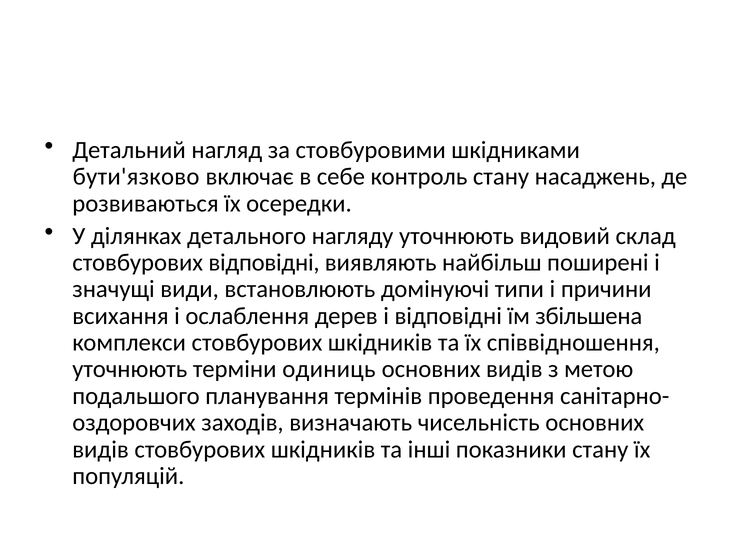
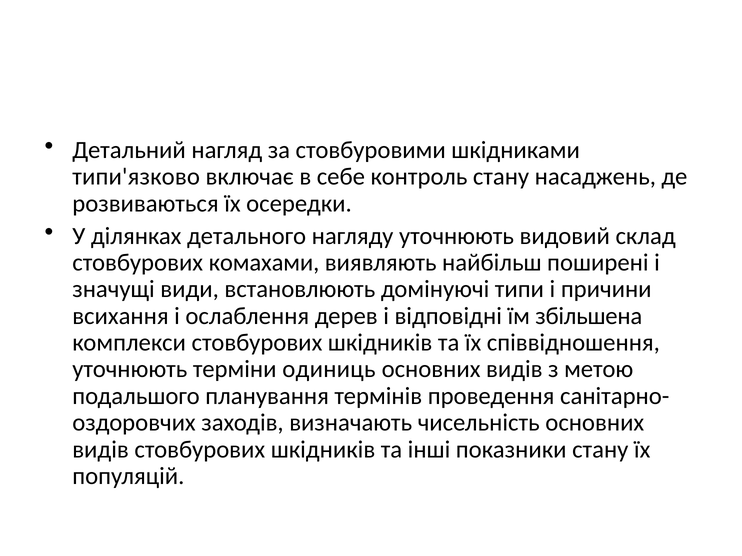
бути'язково: бути'язково -> типи'язково
стовбурових відповідні: відповідні -> комахами
